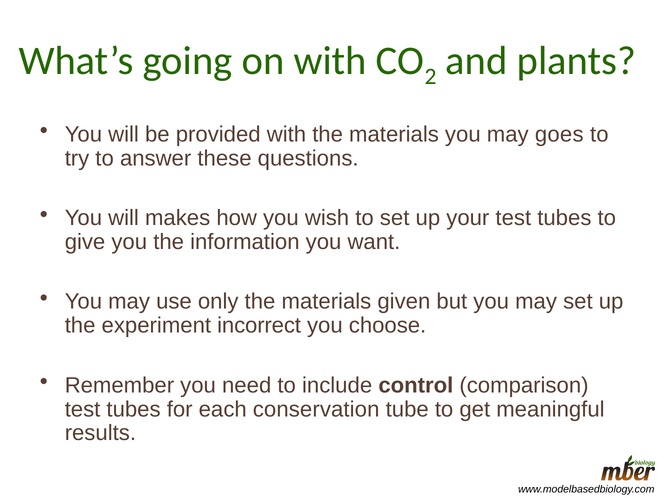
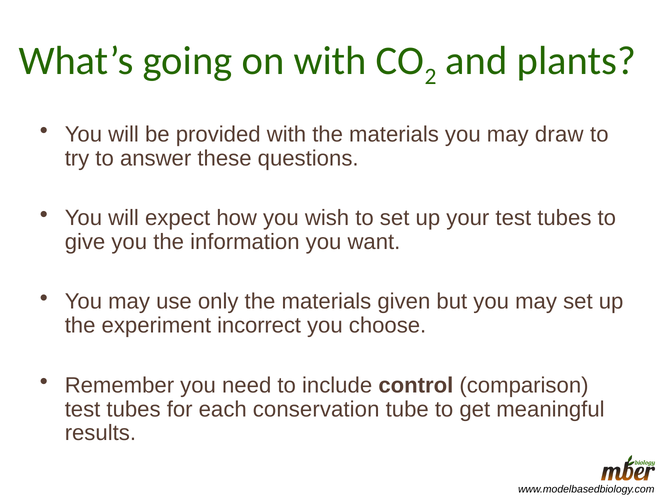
goes: goes -> draw
makes: makes -> expect
